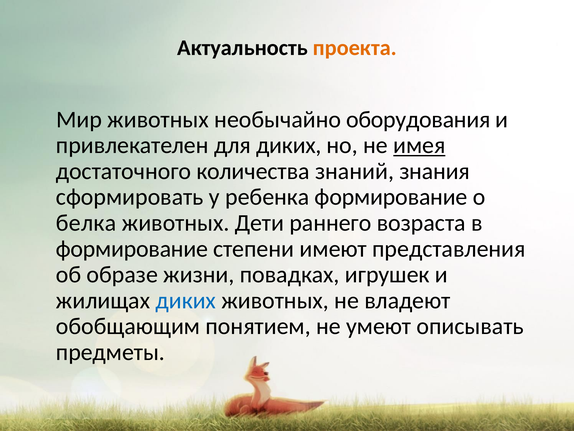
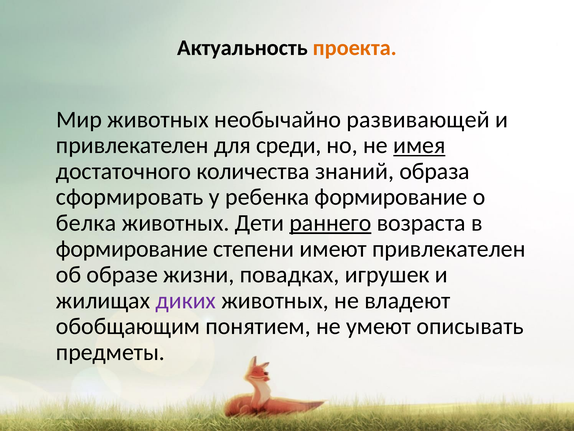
оборудования: оборудования -> развивающей
для диких: диких -> среди
знания: знания -> образа
раннего underline: none -> present
имеют представления: представления -> привлекателен
диких at (186, 300) colour: blue -> purple
